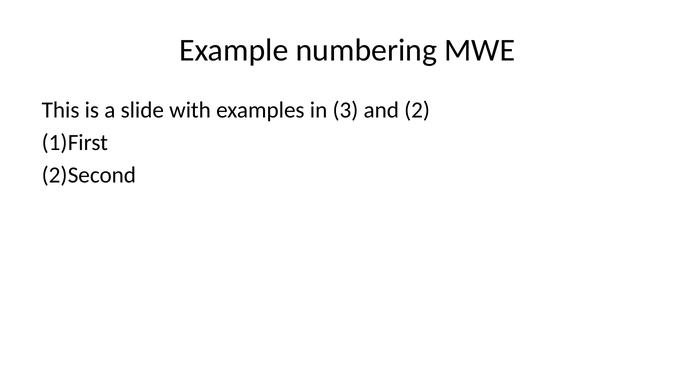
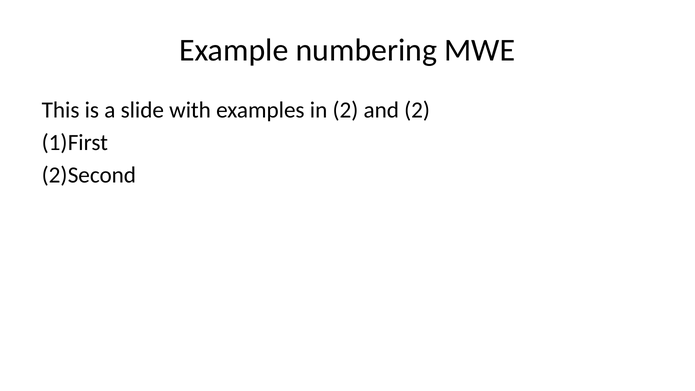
in 3: 3 -> 2
